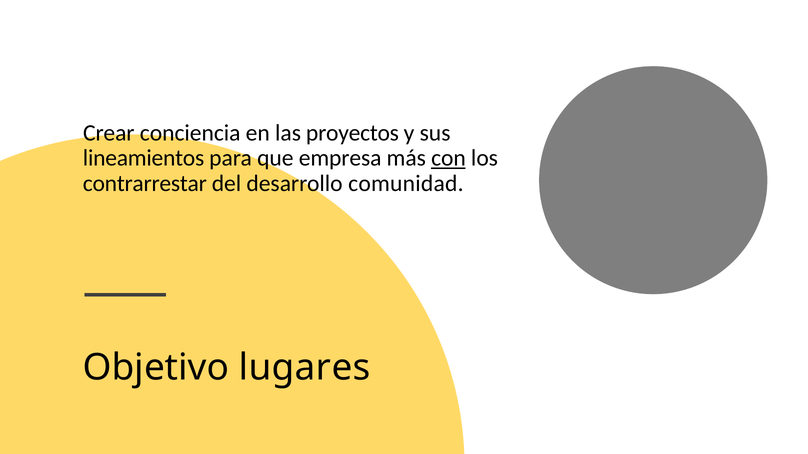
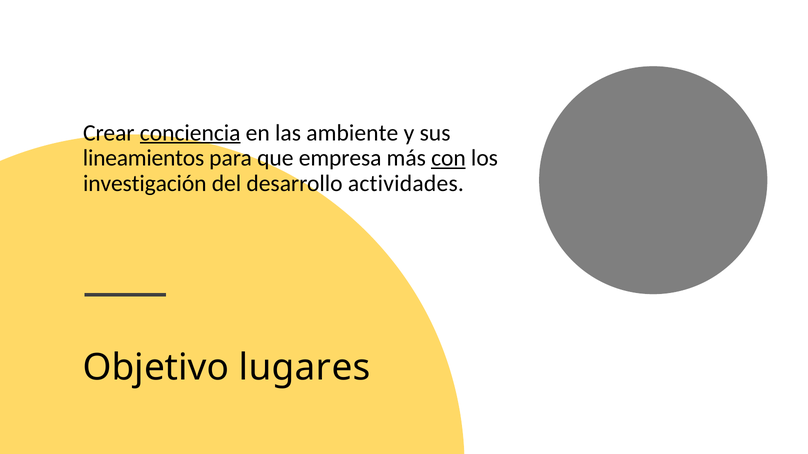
conciencia underline: none -> present
proyectos: proyectos -> ambiente
contrarrestar: contrarrestar -> investigación
comunidad: comunidad -> actividades
